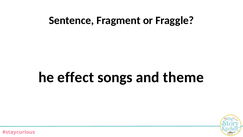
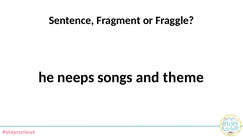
effect: effect -> neeps
